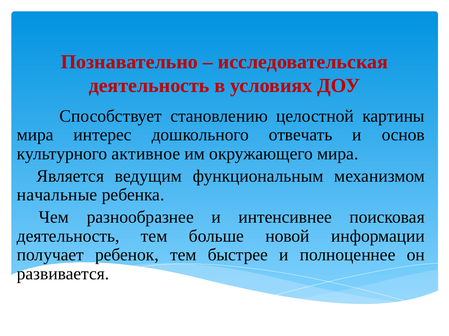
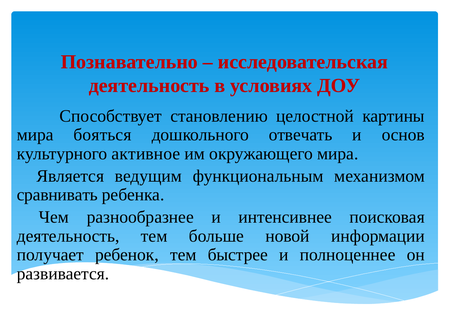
интерес: интерес -> бояться
начальные: начальные -> сравнивать
